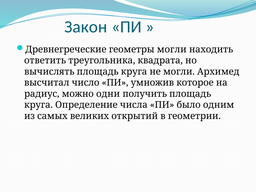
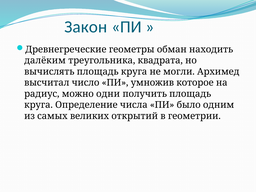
геометры могли: могли -> обман
ответить: ответить -> далёким
